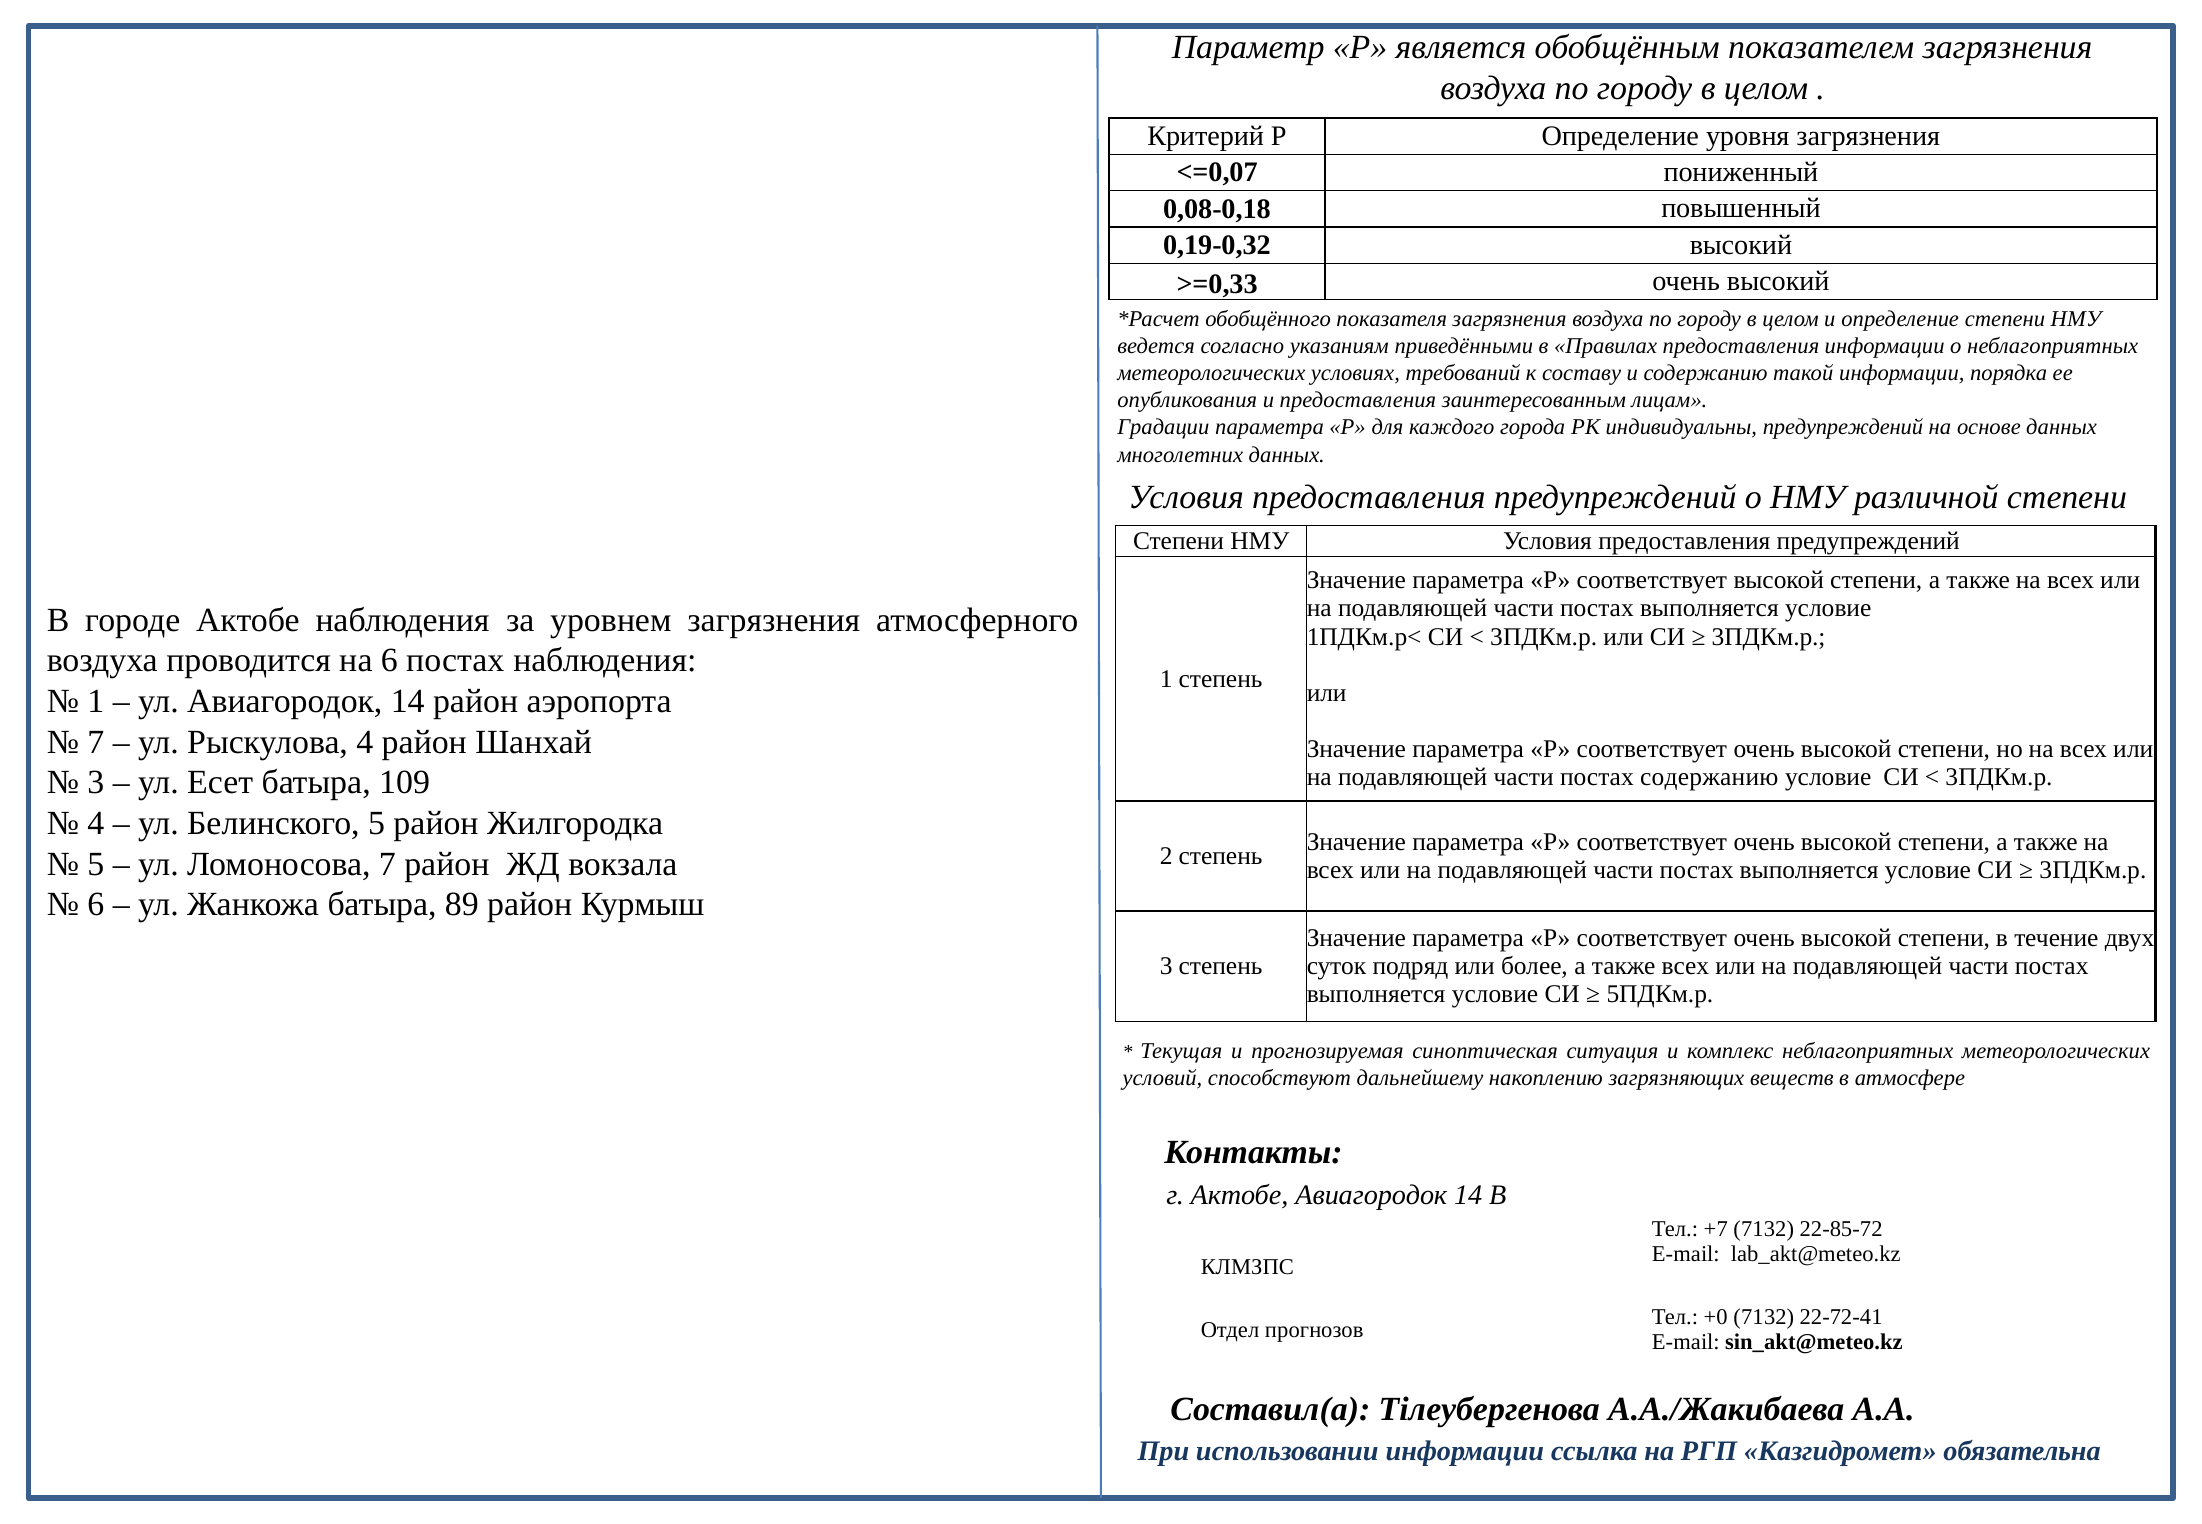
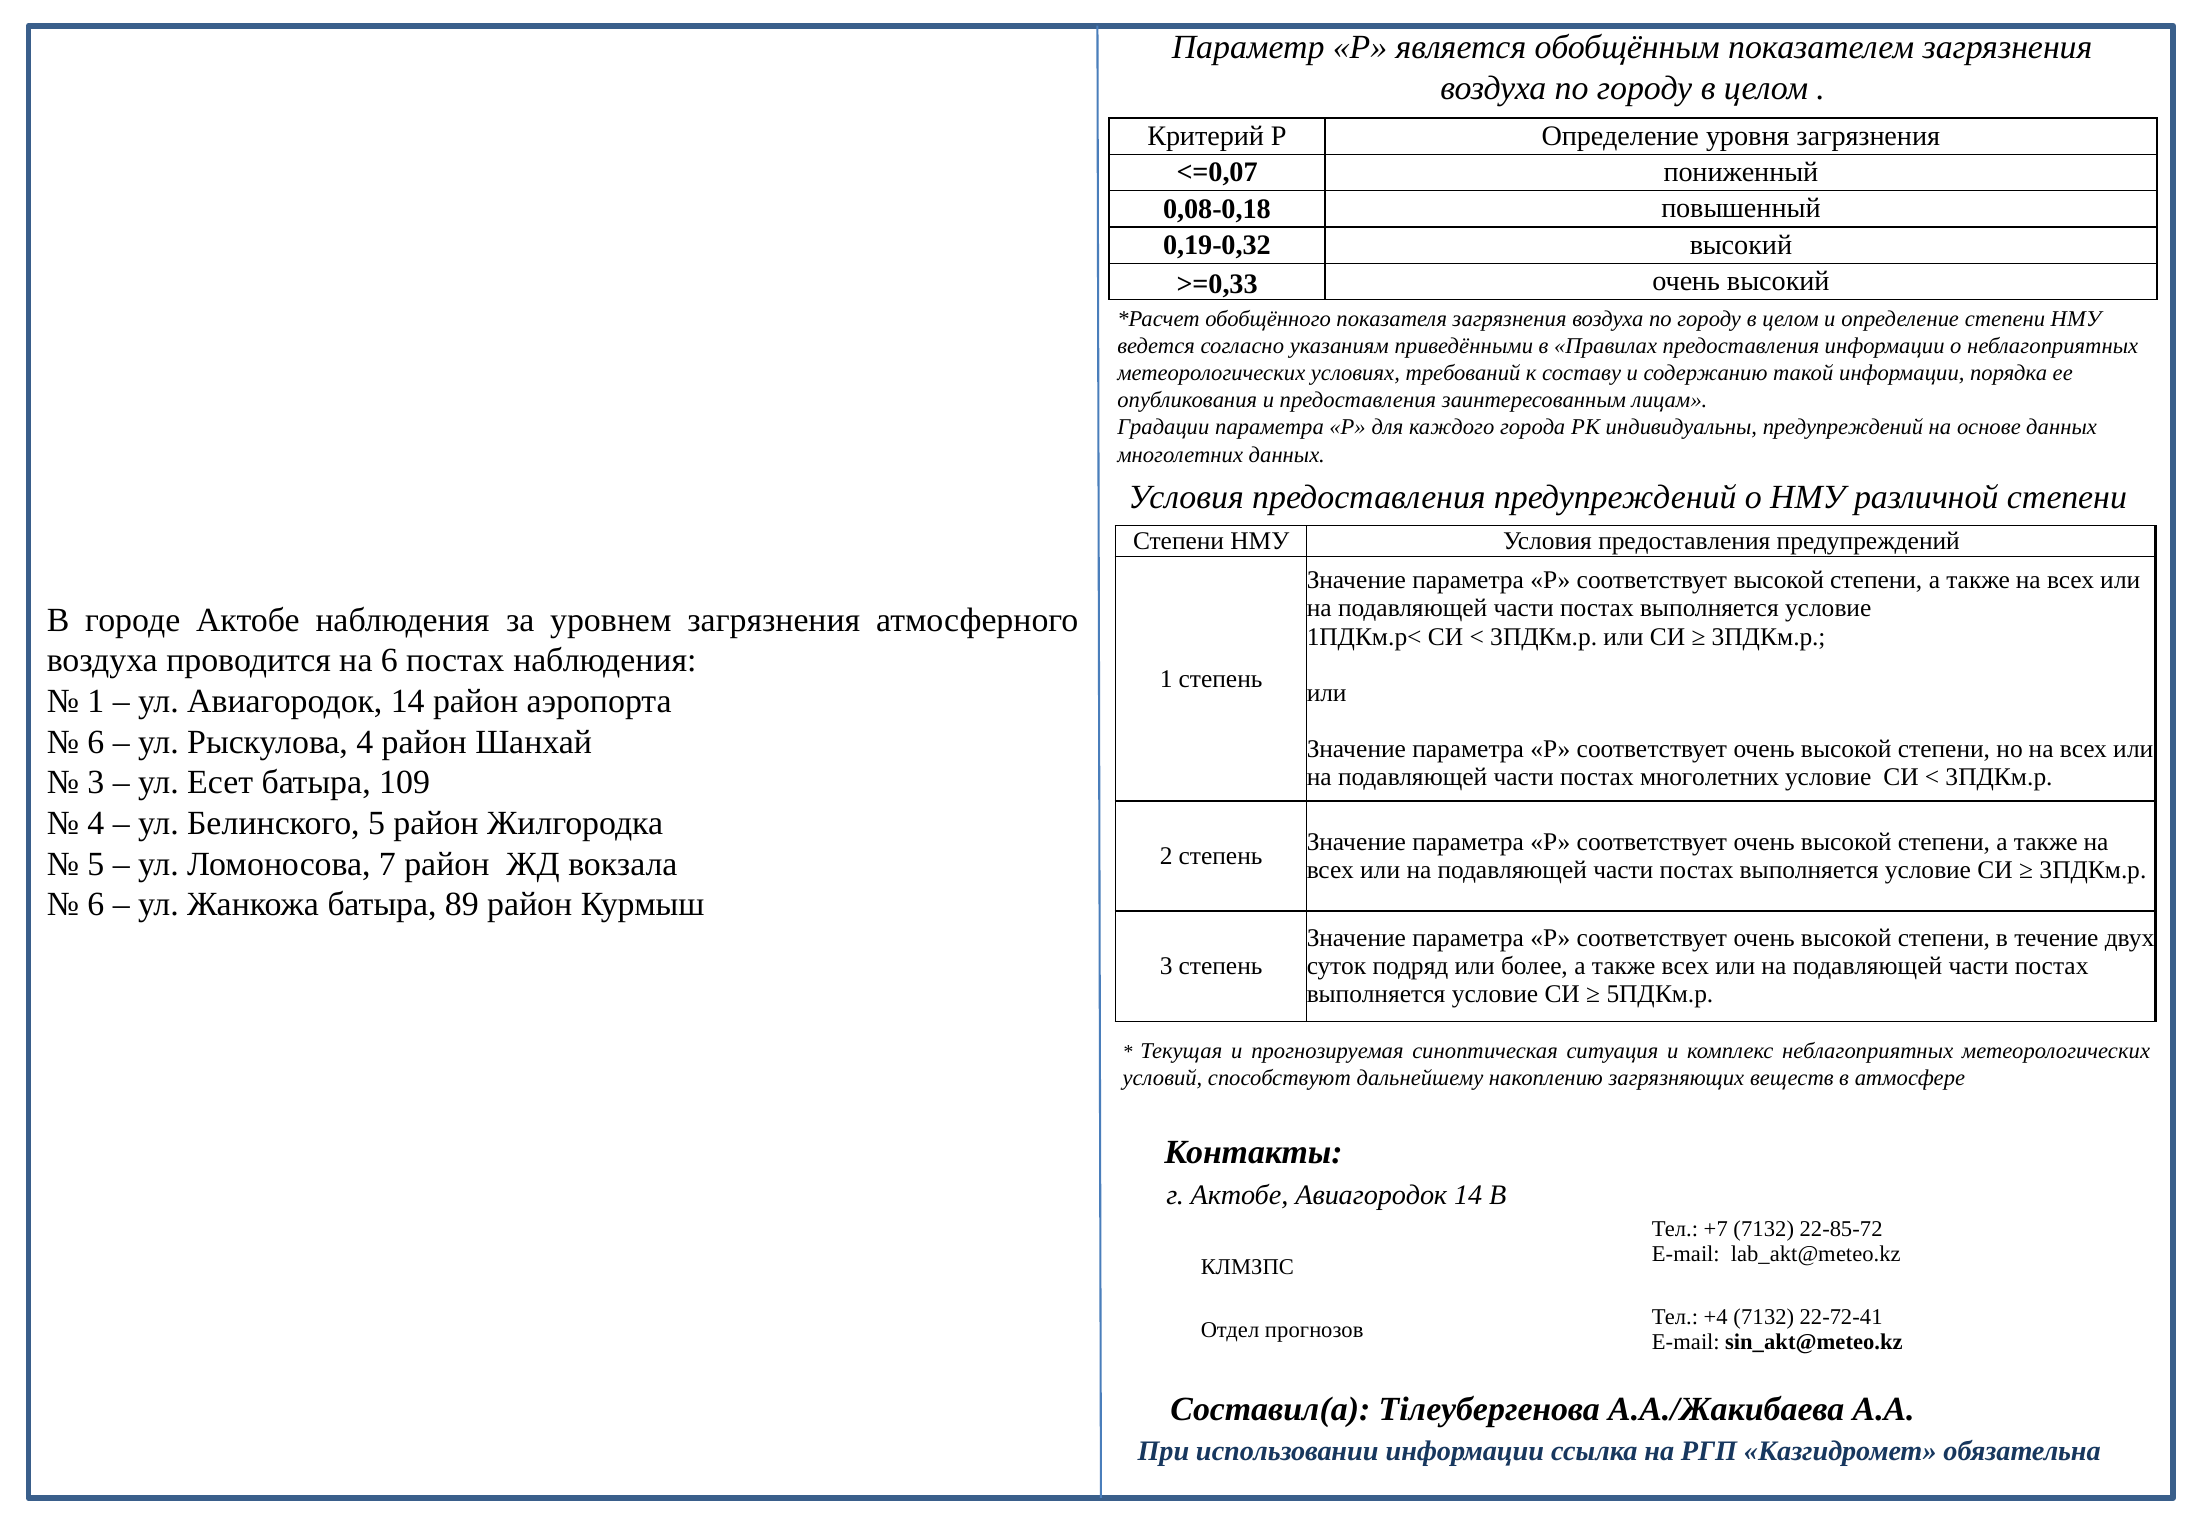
7 at (96, 742): 7 -> 6
постах содержанию: содержанию -> многолетних
+0: +0 -> +4
